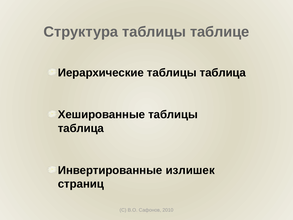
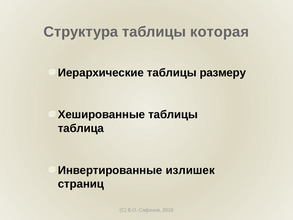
таблице: таблице -> которая
Иерархические таблицы таблица: таблица -> размеру
